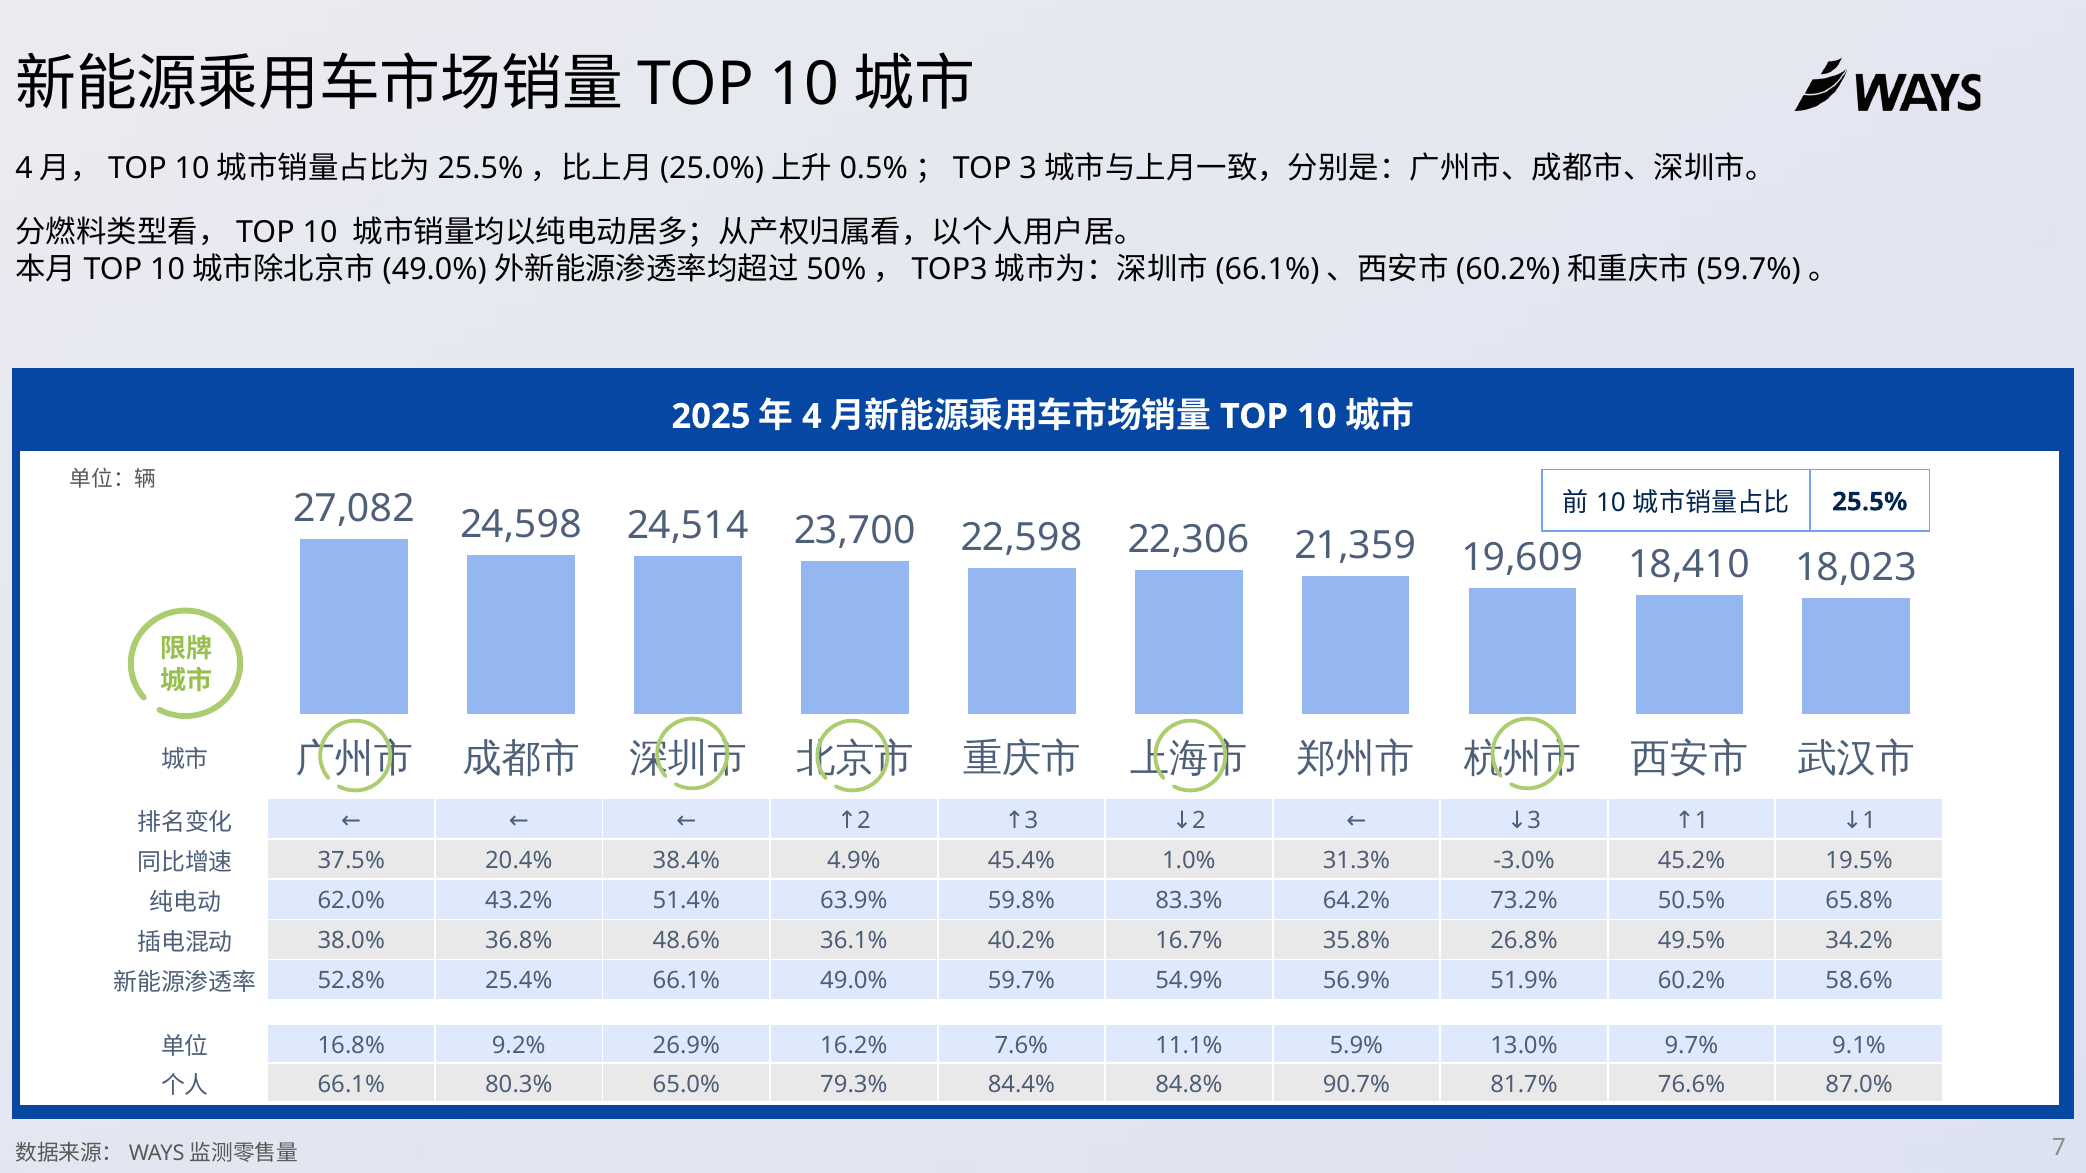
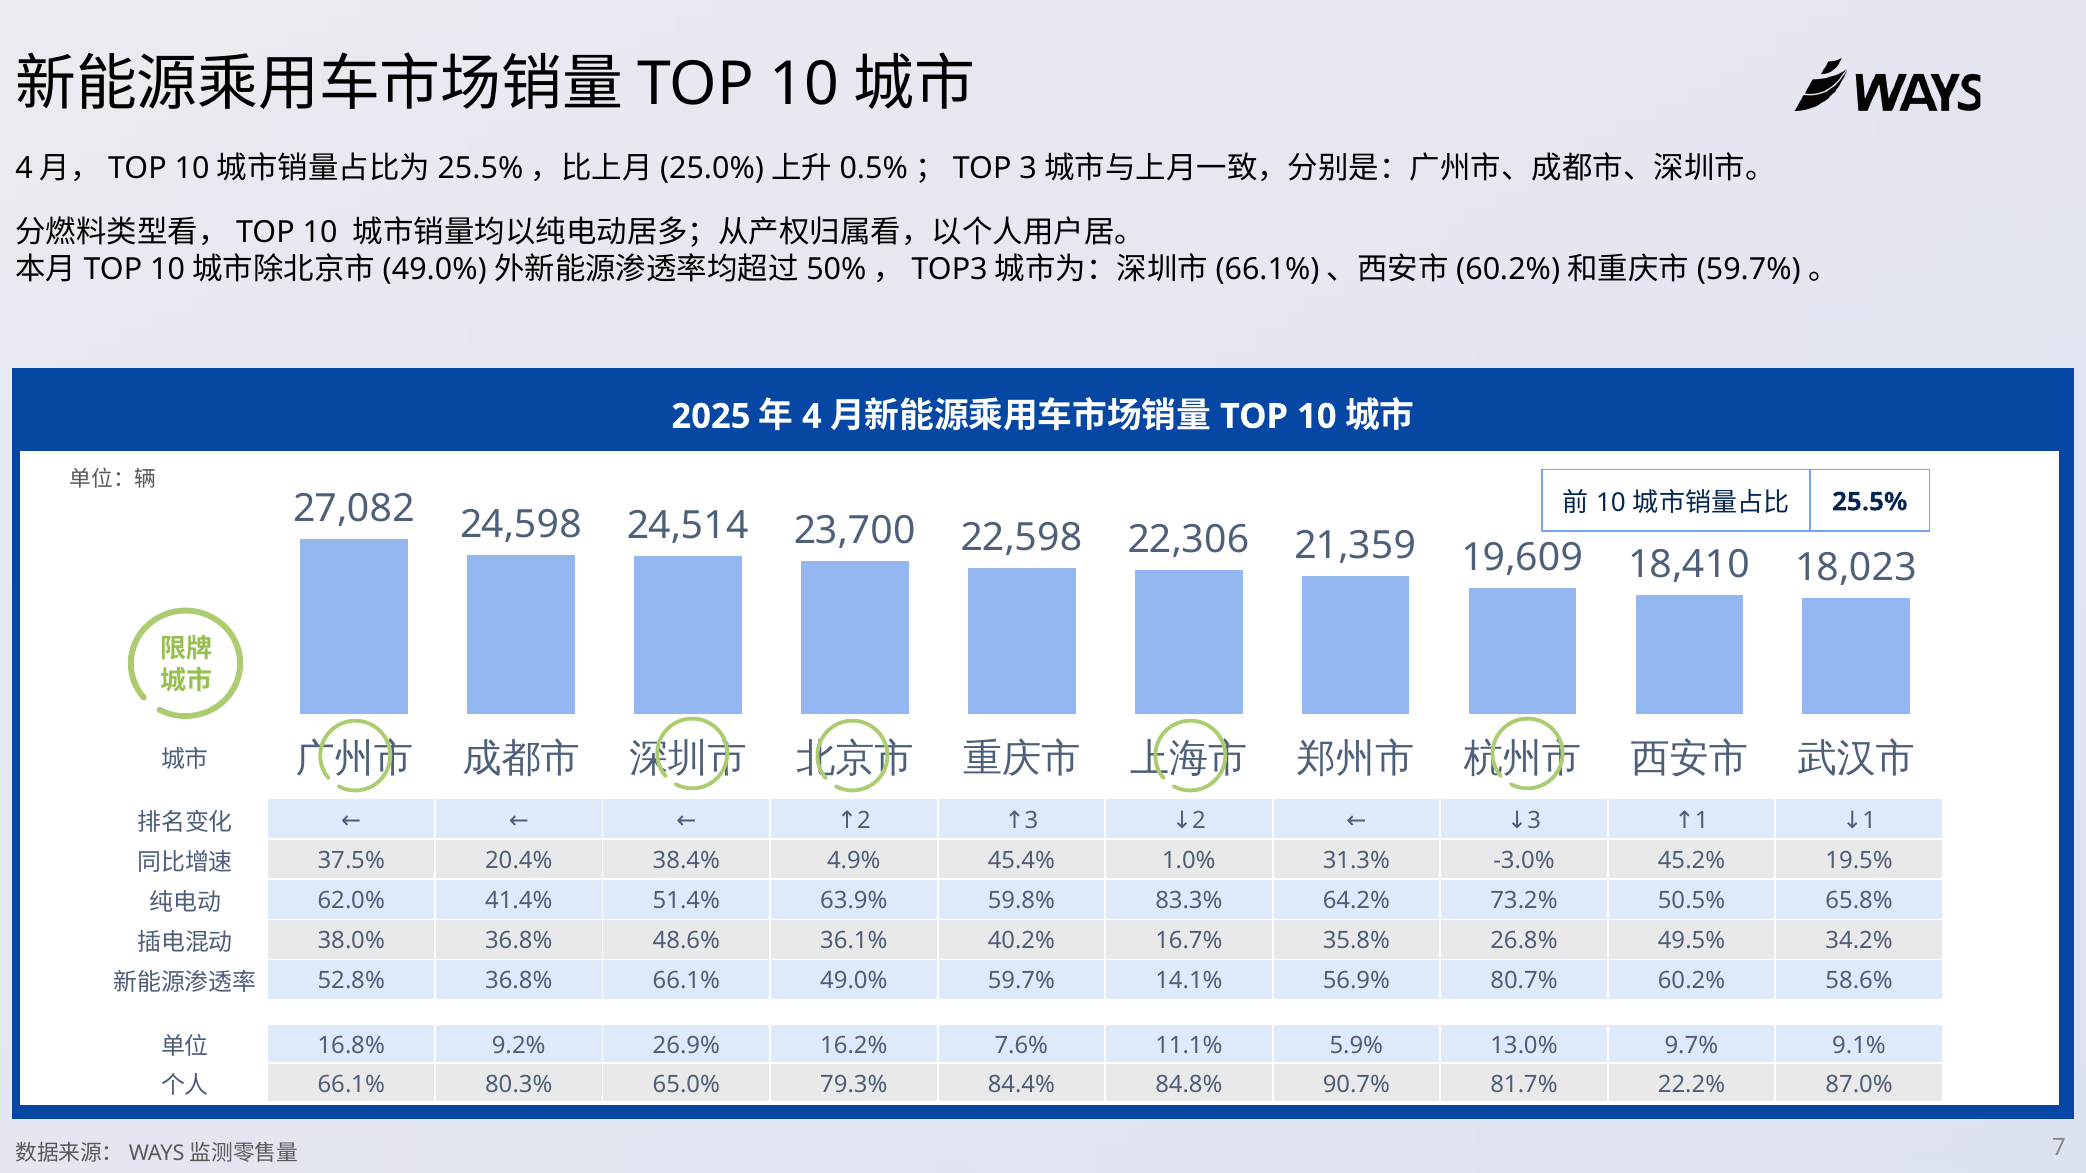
43.2%: 43.2% -> 41.4%
52.8% 25.4%: 25.4% -> 36.8%
54.9%: 54.9% -> 14.1%
51.9%: 51.9% -> 80.7%
76.6%: 76.6% -> 22.2%
